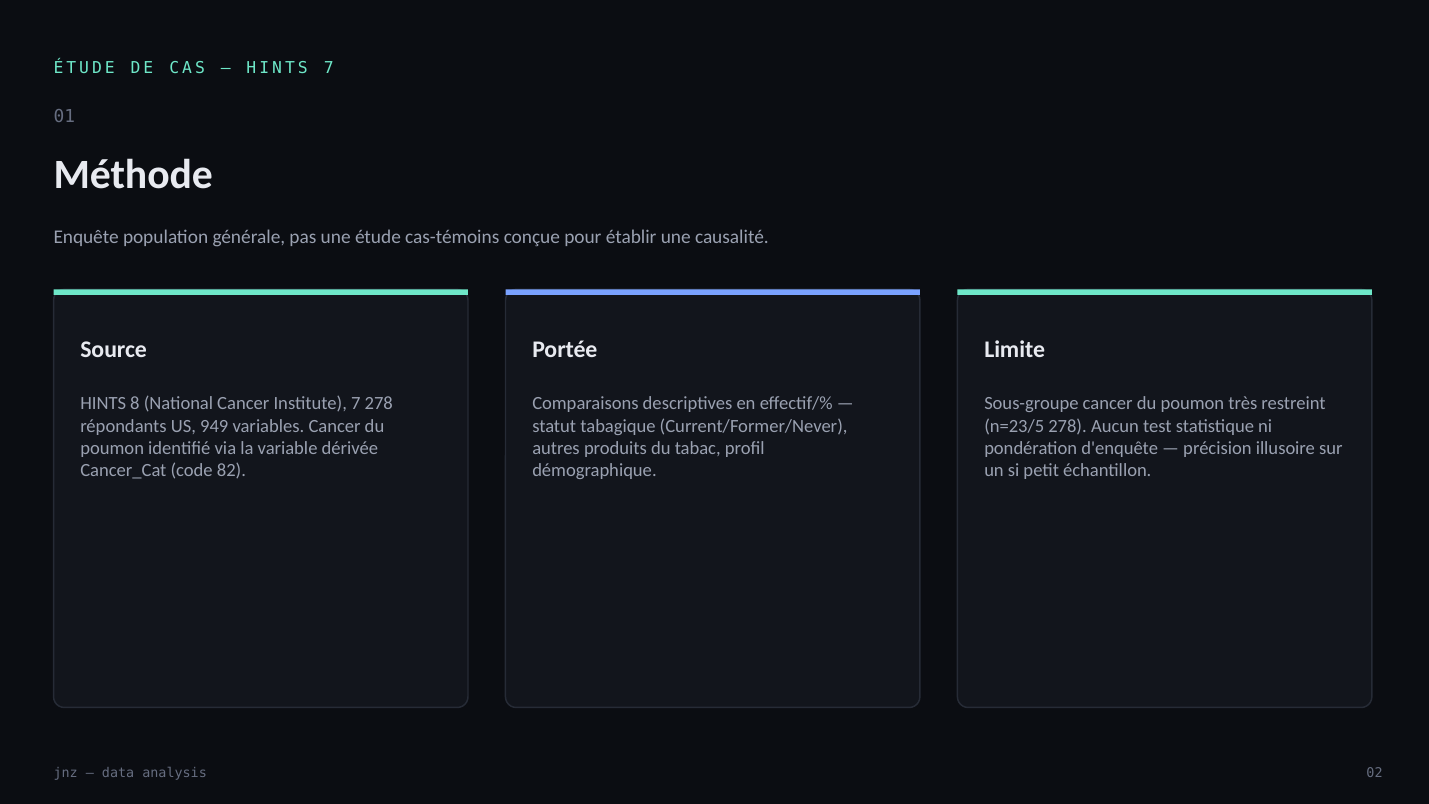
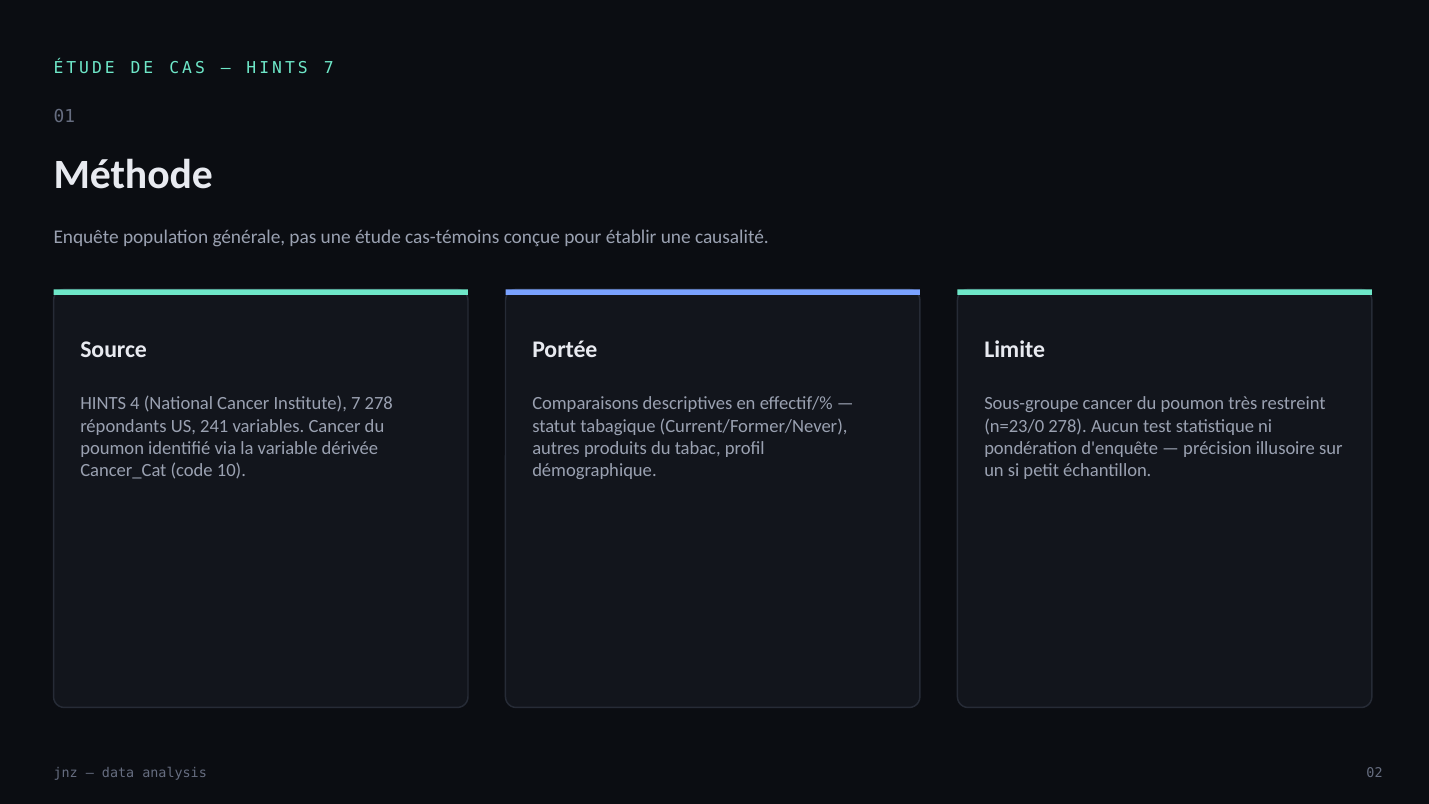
8: 8 -> 4
949: 949 -> 241
n=23/5: n=23/5 -> n=23/0
82: 82 -> 10
